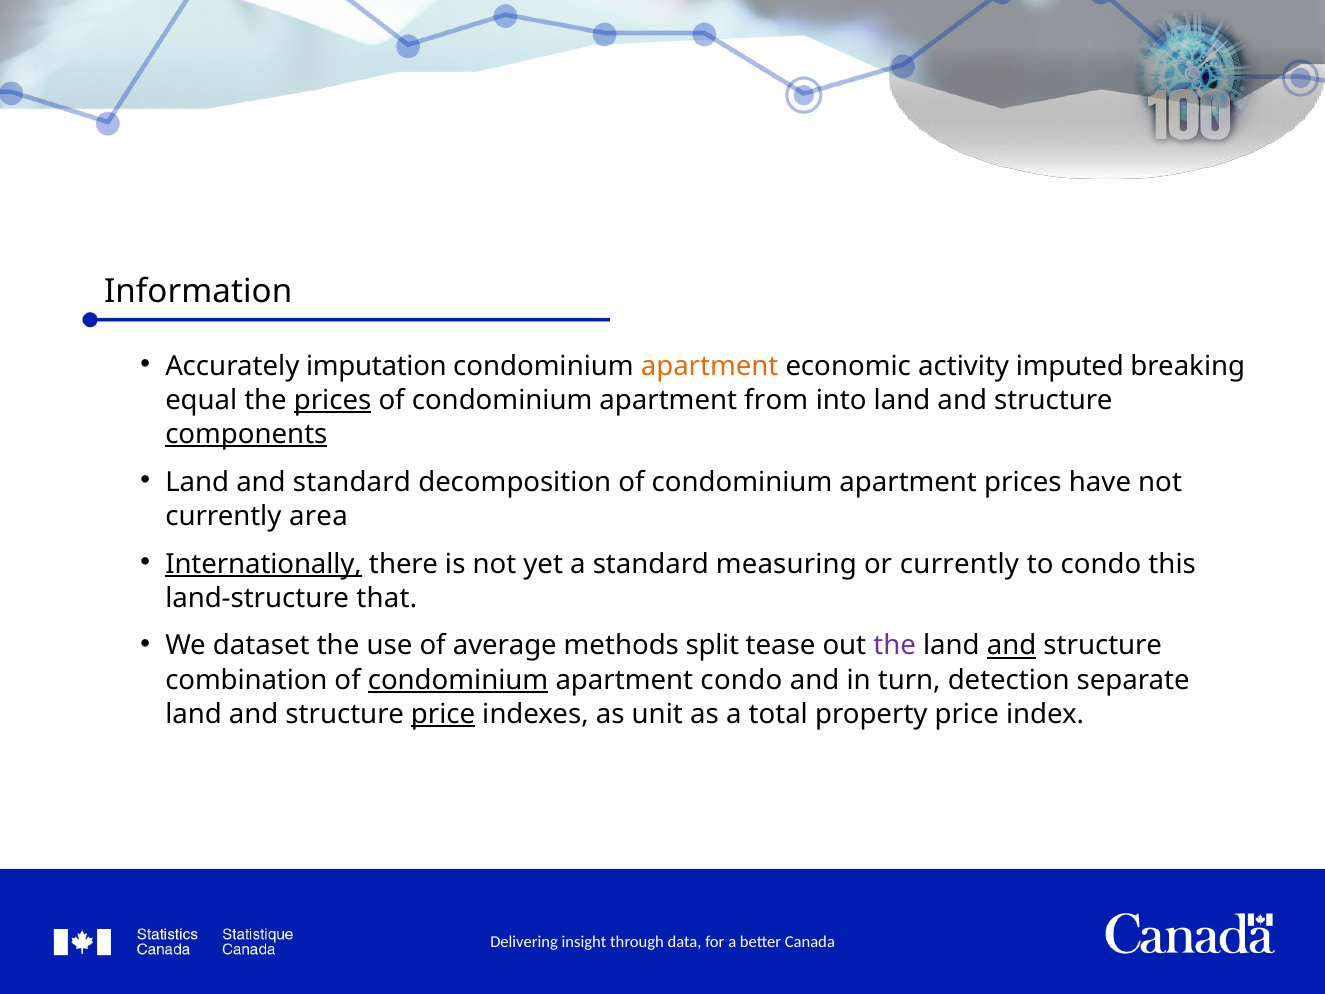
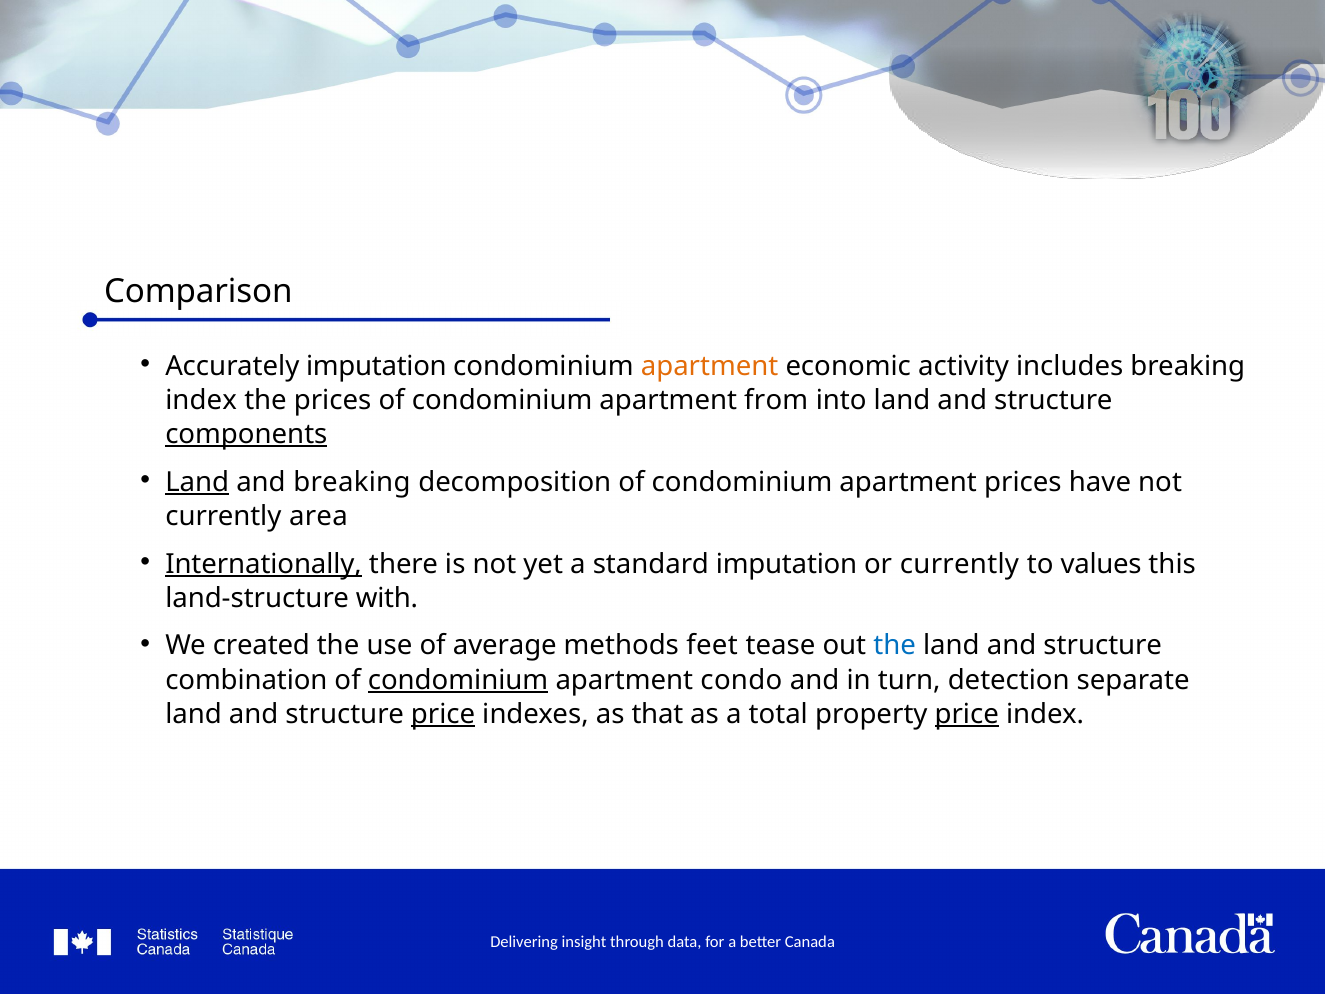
Information: Information -> Comparison
imputed: imputed -> includes
equal at (201, 400): equal -> index
prices at (333, 400) underline: present -> none
Land at (197, 482) underline: none -> present
and standard: standard -> breaking
standard measuring: measuring -> imputation
to condo: condo -> values
that: that -> with
dataset: dataset -> created
split: split -> feet
the at (895, 646) colour: purple -> blue
and at (1012, 646) underline: present -> none
unit: unit -> that
price at (967, 714) underline: none -> present
